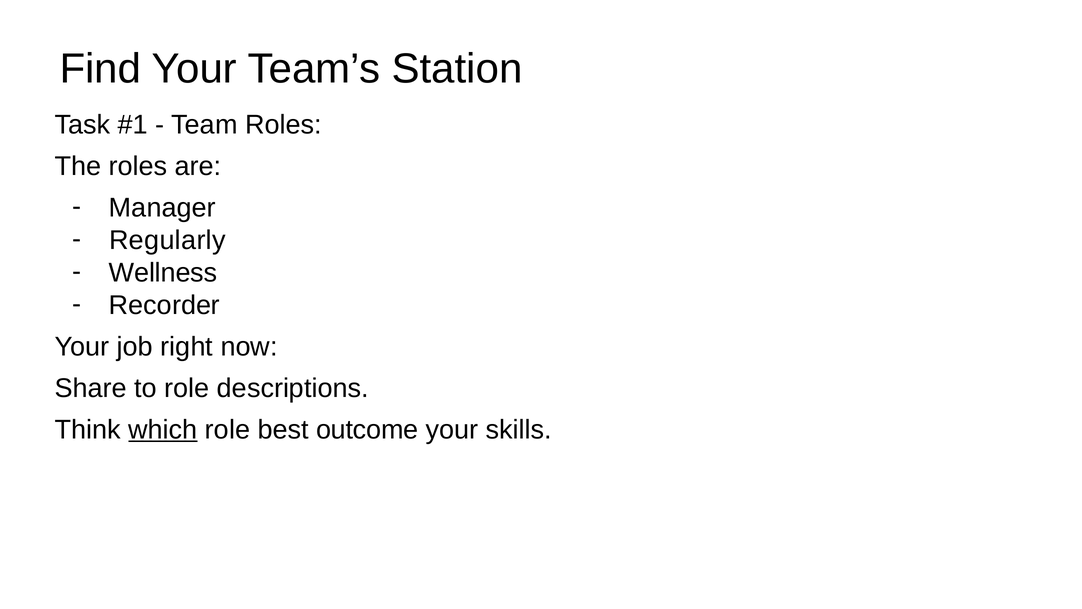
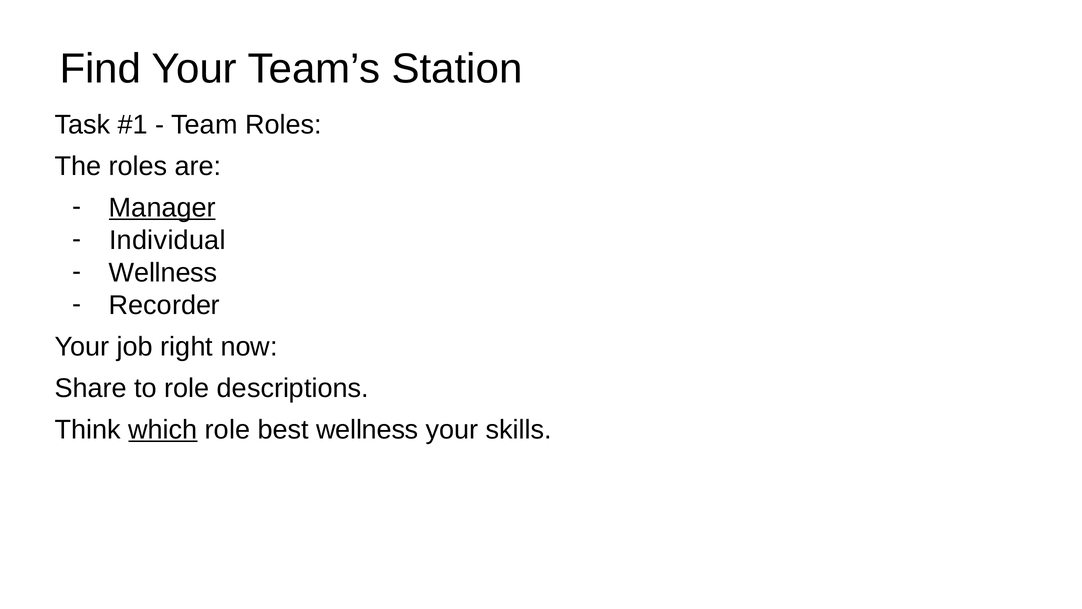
Manager underline: none -> present
Regularly: Regularly -> Individual
best outcome: outcome -> wellness
